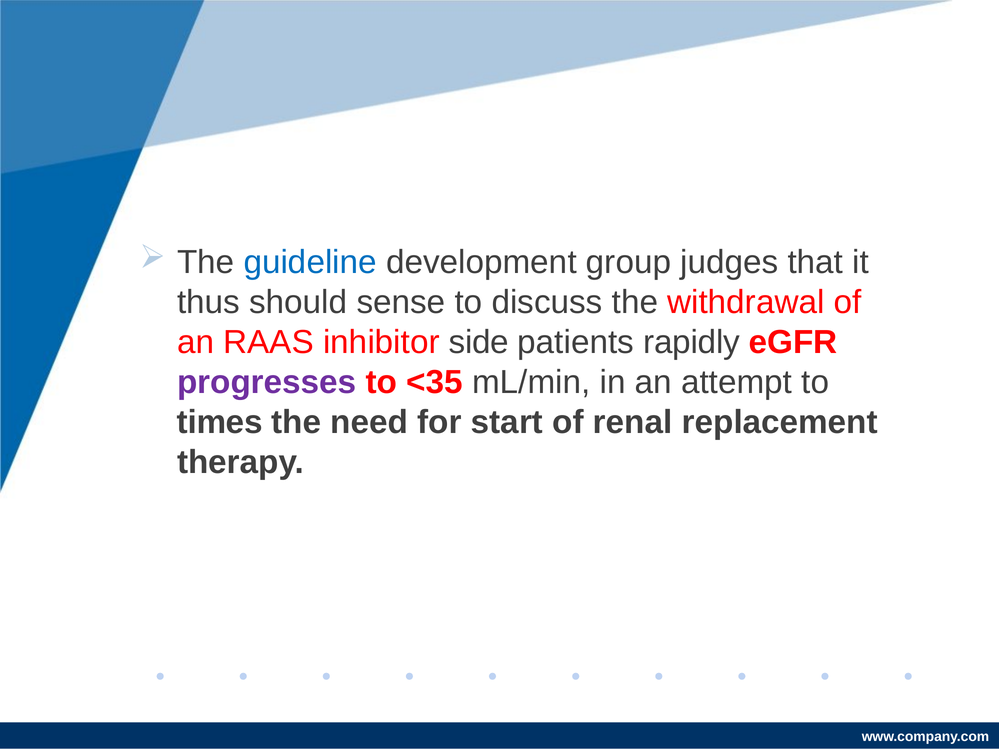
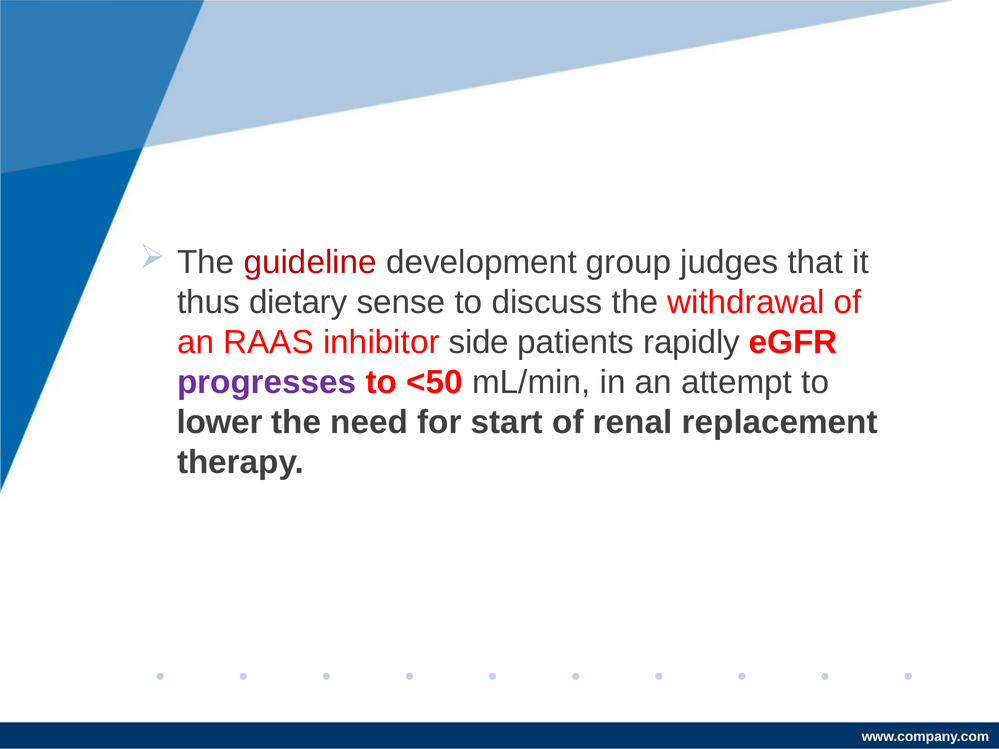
guideline colour: blue -> red
should: should -> dietary
<35: <35 -> <50
times: times -> lower
